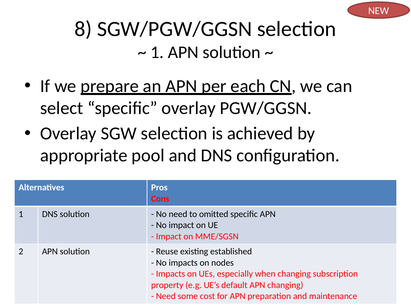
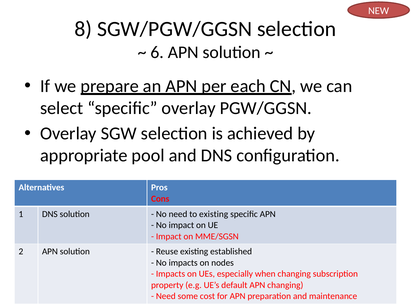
1 at (157, 52): 1 -> 6
to omitted: omitted -> existing
